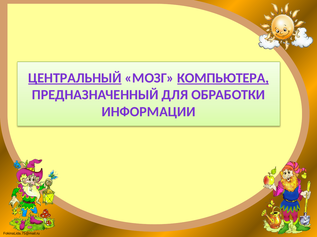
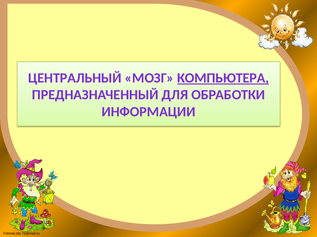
ЦЕНТРАЛЬНЫЙ underline: present -> none
